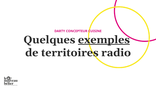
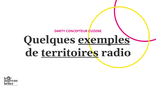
territoires underline: none -> present
